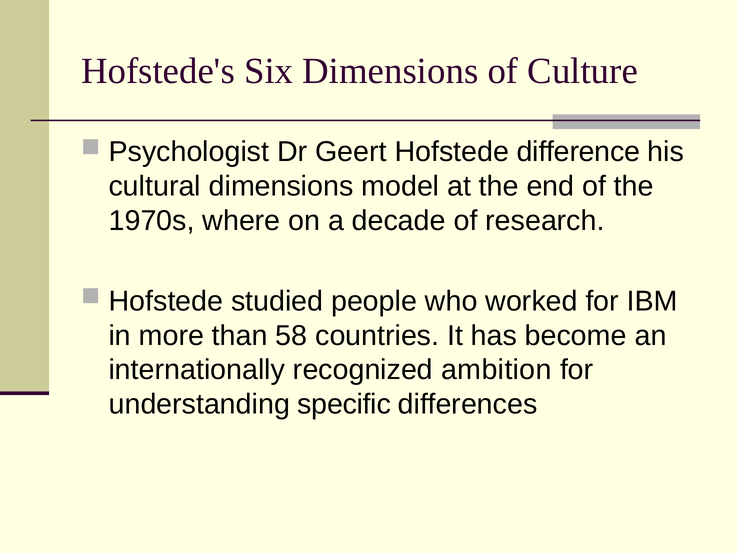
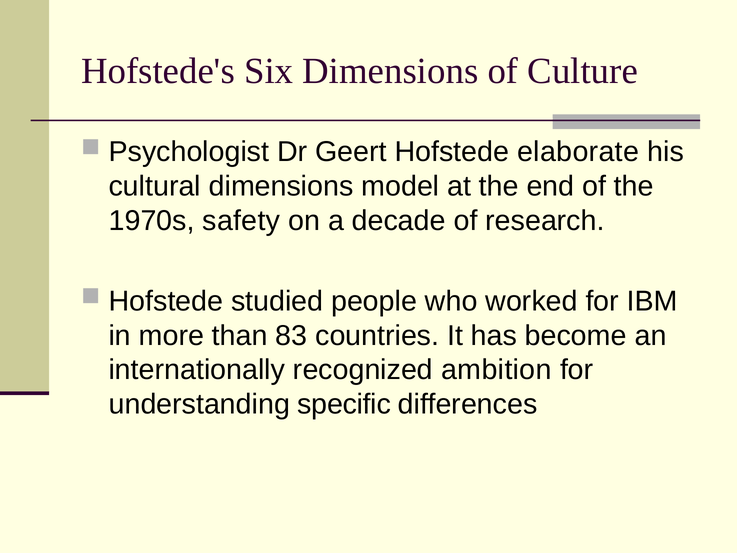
difference: difference -> elaborate
where: where -> safety
58: 58 -> 83
